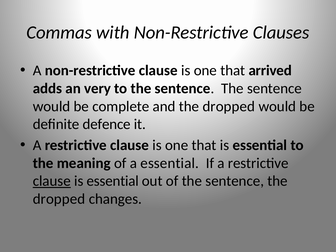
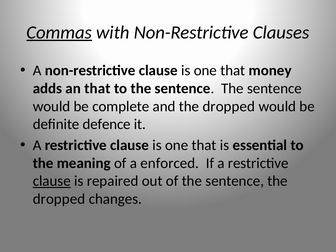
Commas underline: none -> present
arrived: arrived -> money
an very: very -> that
a essential: essential -> enforced
essential at (113, 181): essential -> repaired
